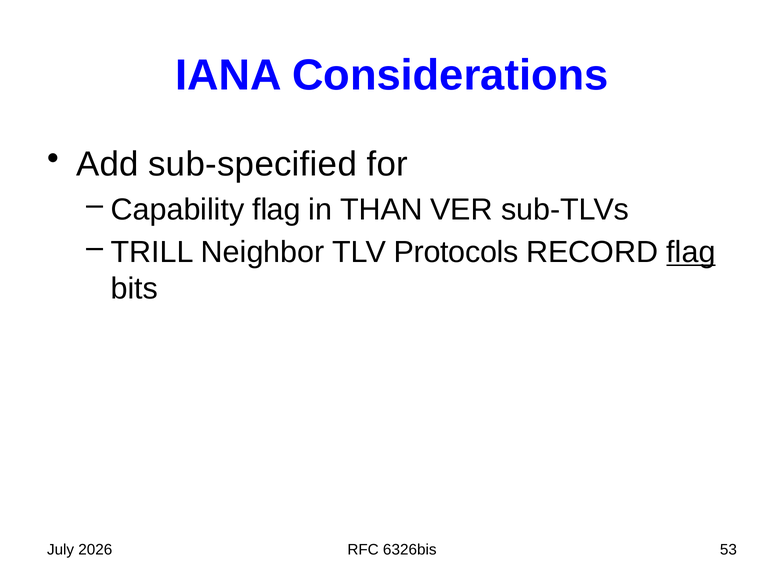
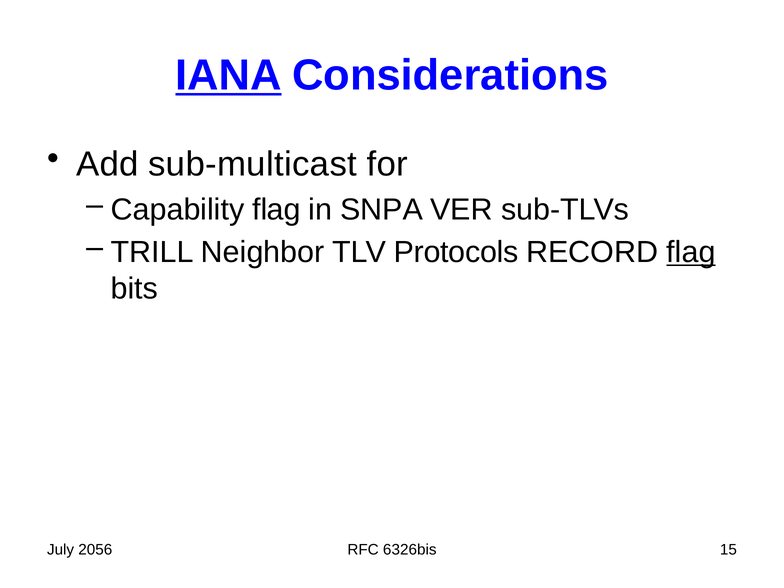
IANA underline: none -> present
sub-specified: sub-specified -> sub-multicast
THAN: THAN -> SNPA
2026: 2026 -> 2056
53: 53 -> 15
